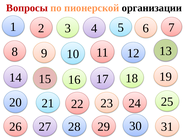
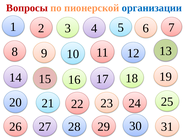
организации colour: black -> blue
